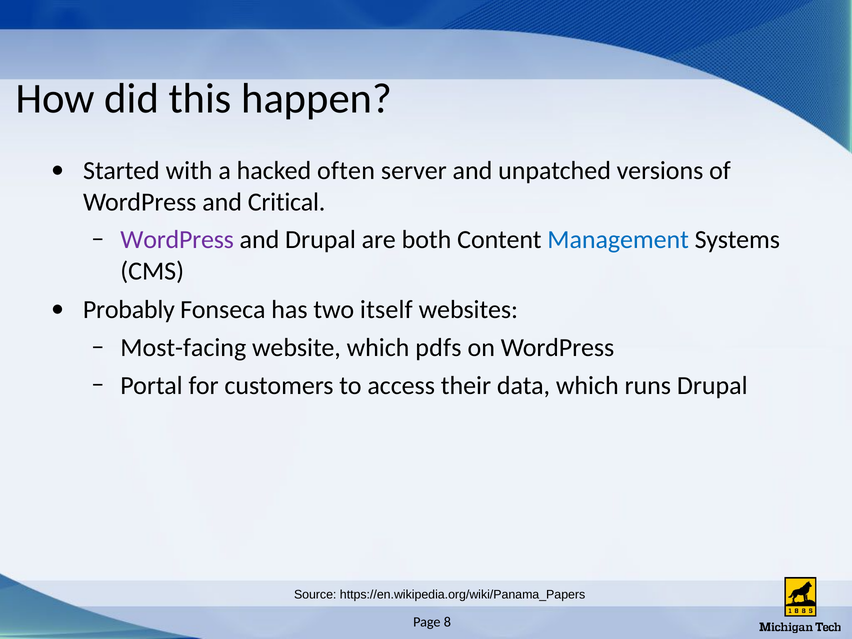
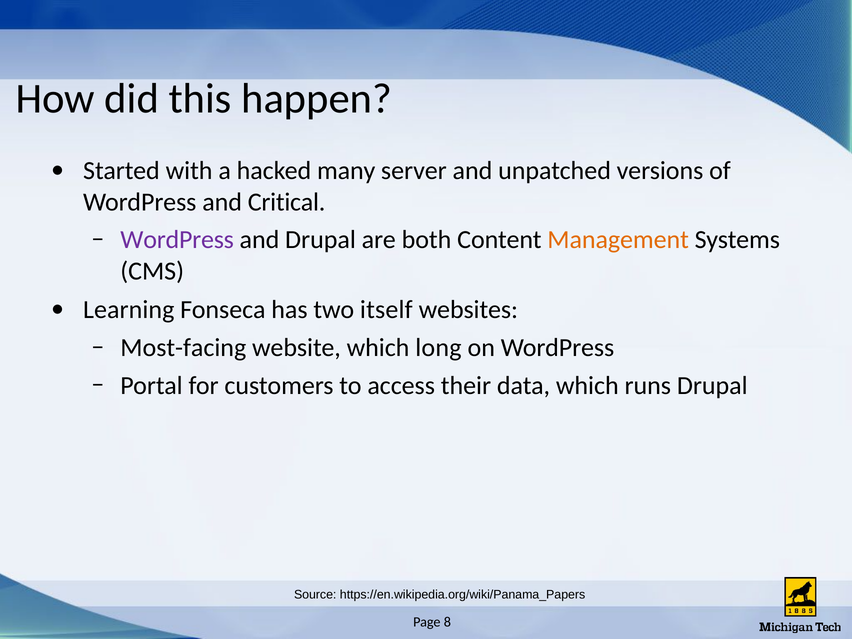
often: often -> many
Management colour: blue -> orange
Probably: Probably -> Learning
pdfs: pdfs -> long
